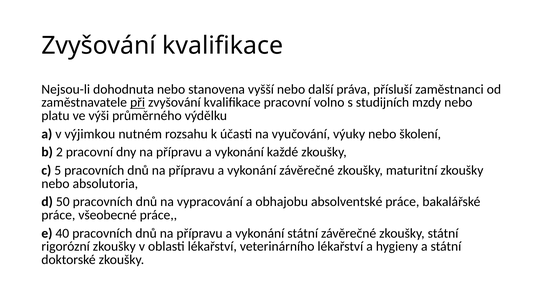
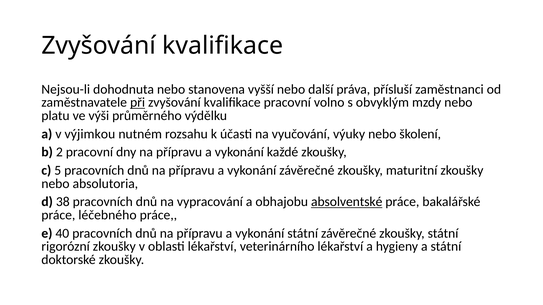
studijních: studijních -> obvyklým
50: 50 -> 38
absolventské underline: none -> present
všeobecné: všeobecné -> léčebného
